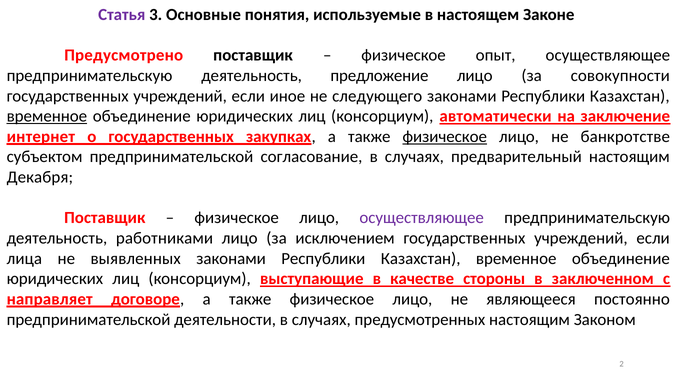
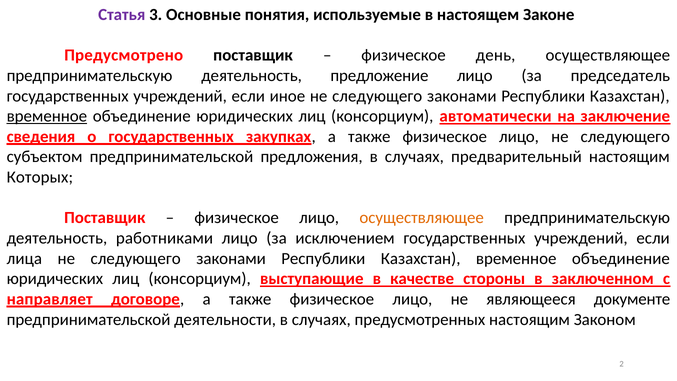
опыт: опыт -> день
совокупности: совокупности -> председатель
интернет: интернет -> сведения
физическое at (445, 137) underline: present -> none
лицо не банкротстве: банкротстве -> следующего
согласование: согласование -> предложения
Декабря: Декабря -> Которых
осуществляющее at (422, 218) colour: purple -> orange
выявленных at (136, 258): выявленных -> следующего
постоянно: постоянно -> документе
